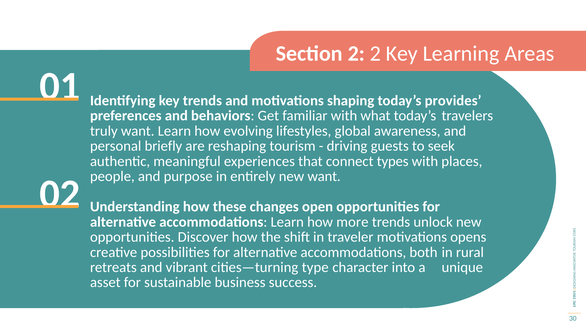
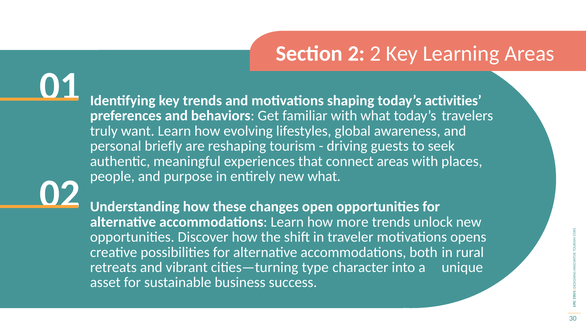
provides: provides -> activities
connect types: types -> areas
new want: want -> what
